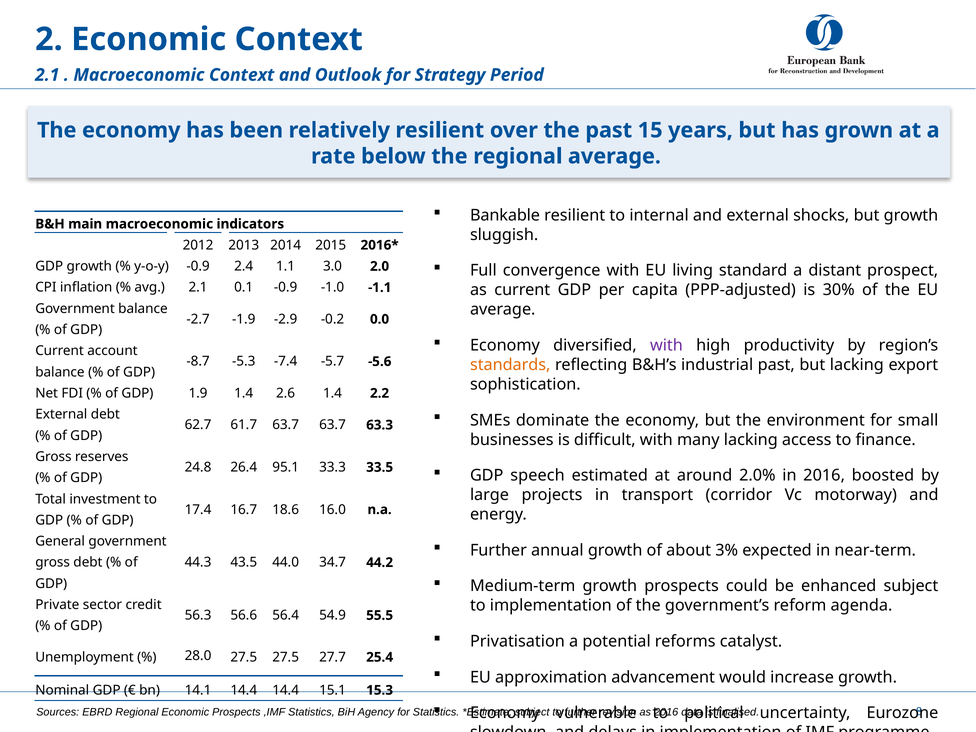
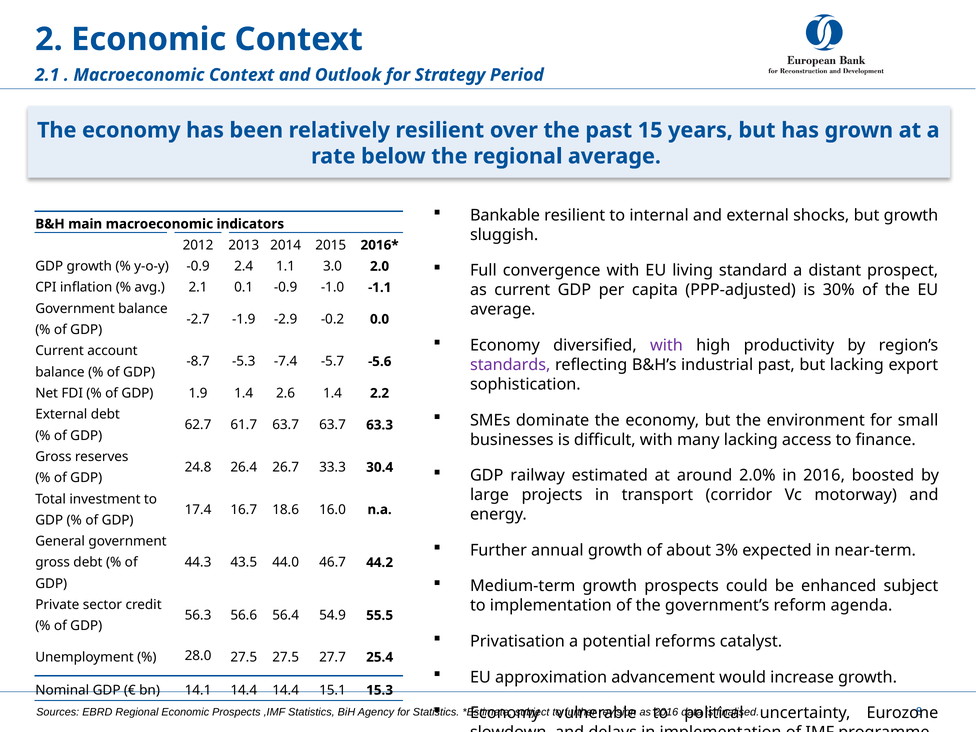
standards colour: orange -> purple
95.1: 95.1 -> 26.7
33.5: 33.5 -> 30.4
speech: speech -> railway
34.7: 34.7 -> 46.7
